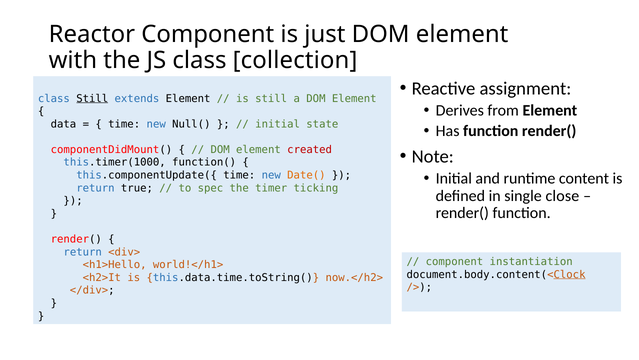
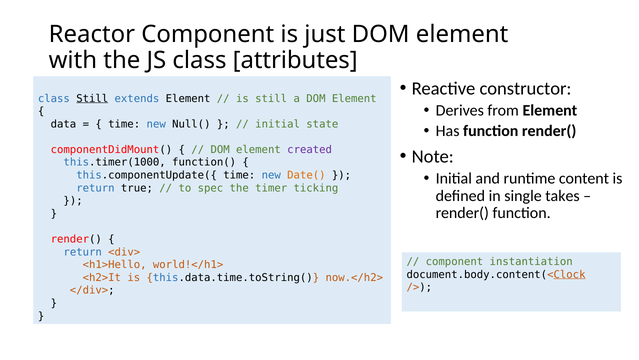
collection: collection -> attributes
assignment: assignment -> constructor
created colour: red -> purple
close: close -> takes
